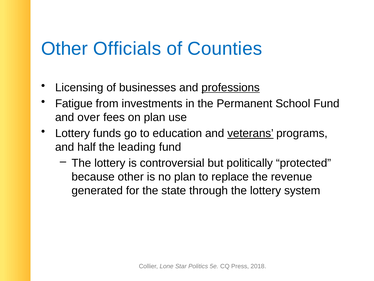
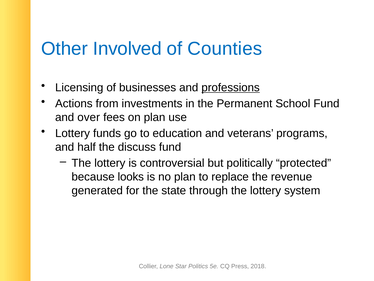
Officials: Officials -> Involved
Fatigue: Fatigue -> Actions
veterans underline: present -> none
leading: leading -> discuss
because other: other -> looks
